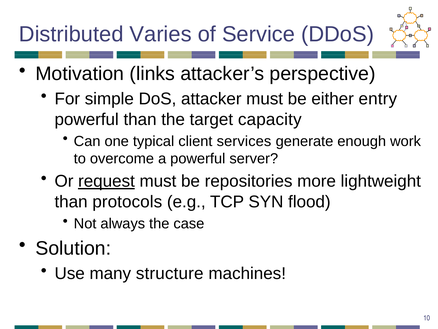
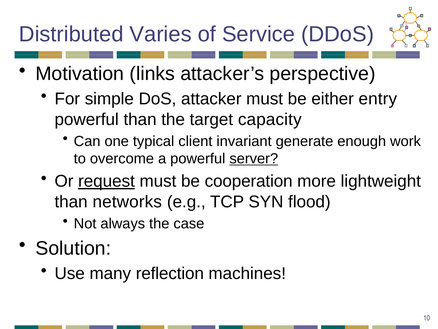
services: services -> invariant
server underline: none -> present
repositories: repositories -> cooperation
protocols: protocols -> networks
structure: structure -> reflection
